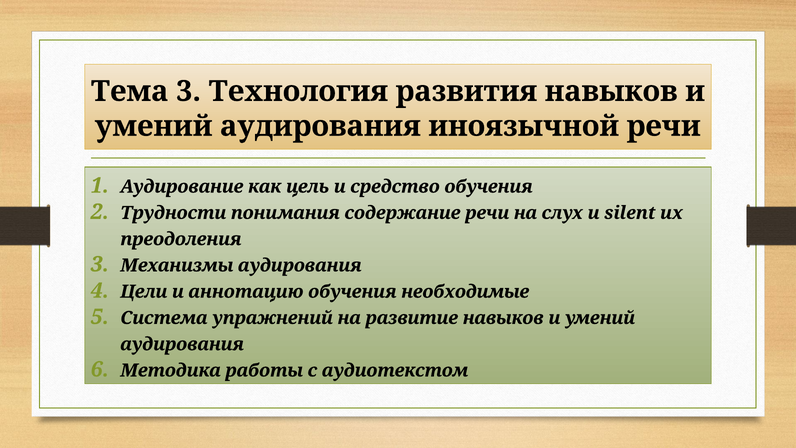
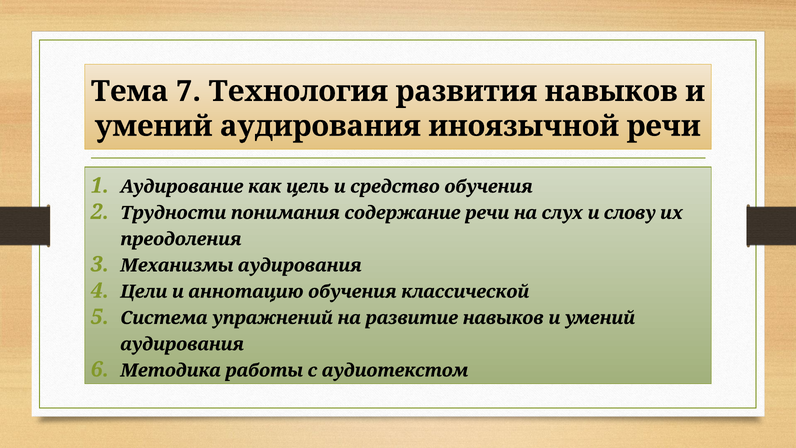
Тема 3: 3 -> 7
silent: silent -> слову
необходимые: необходимые -> классической
